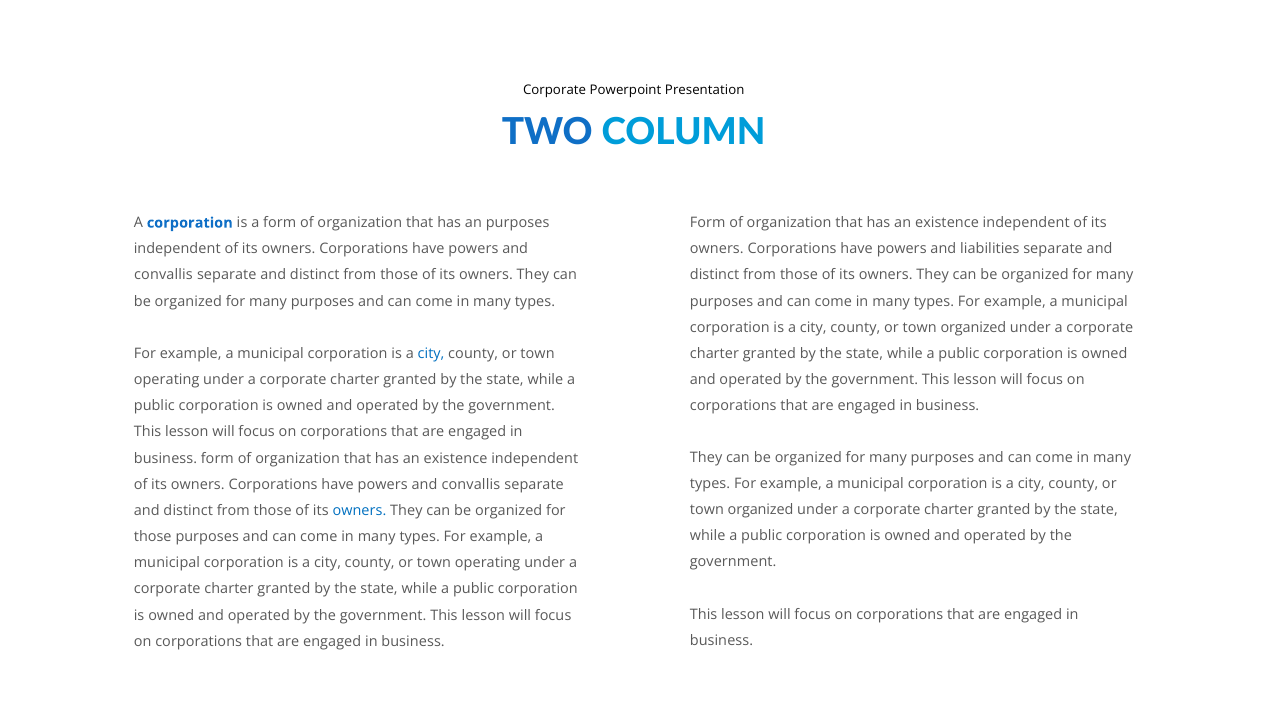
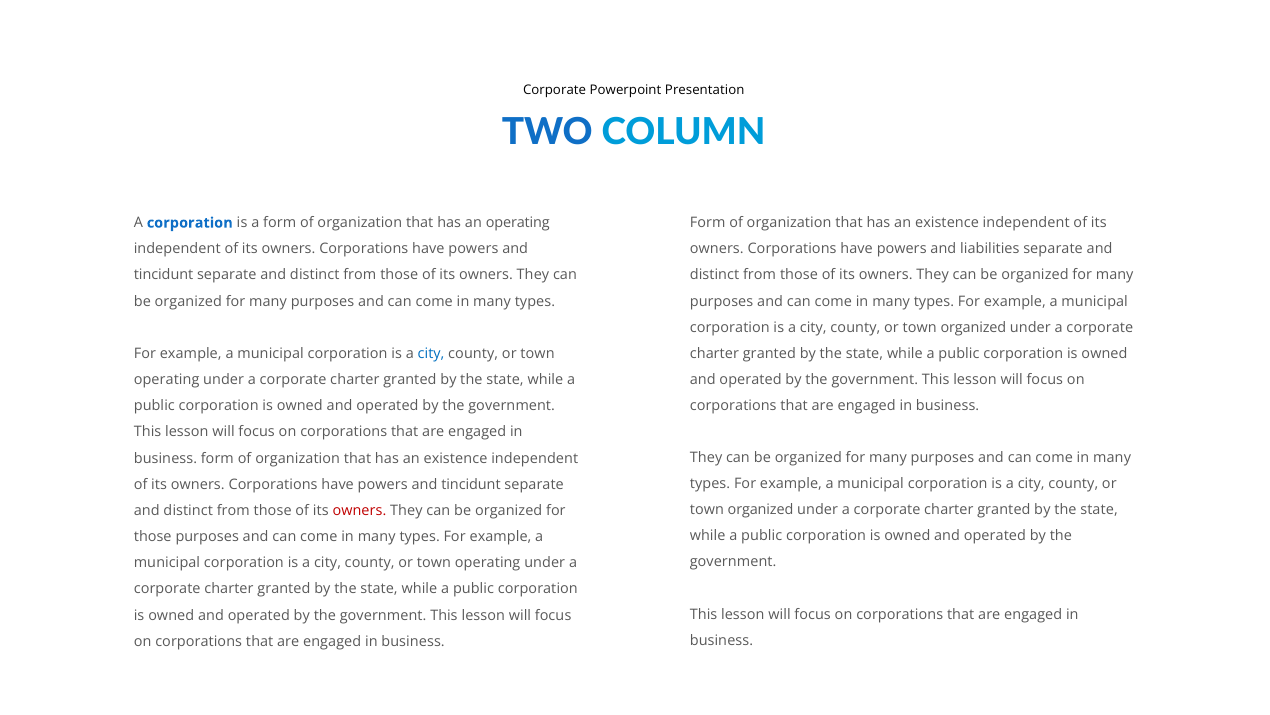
an purposes: purposes -> operating
convallis at (163, 275): convallis -> tincidunt
convallis at (471, 484): convallis -> tincidunt
owners at (359, 510) colour: blue -> red
